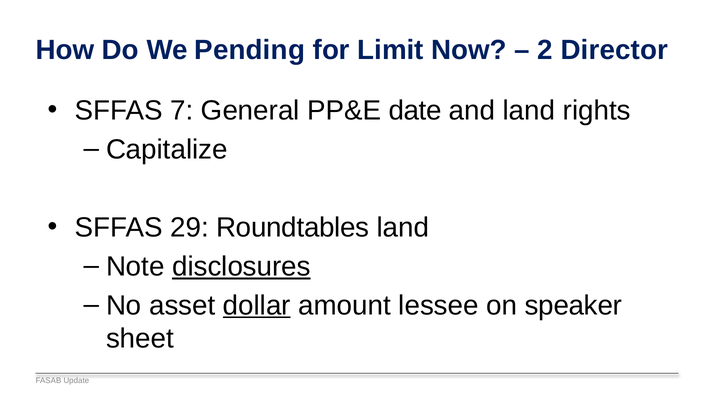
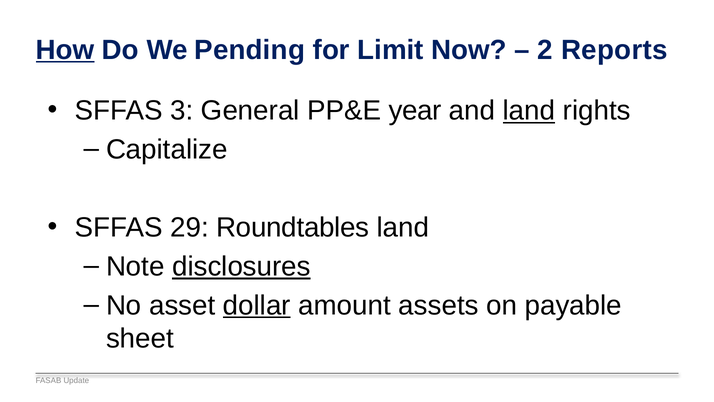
How underline: none -> present
Director: Director -> Reports
7: 7 -> 3
date: date -> year
land at (529, 111) underline: none -> present
lessee: lessee -> assets
speaker: speaker -> payable
